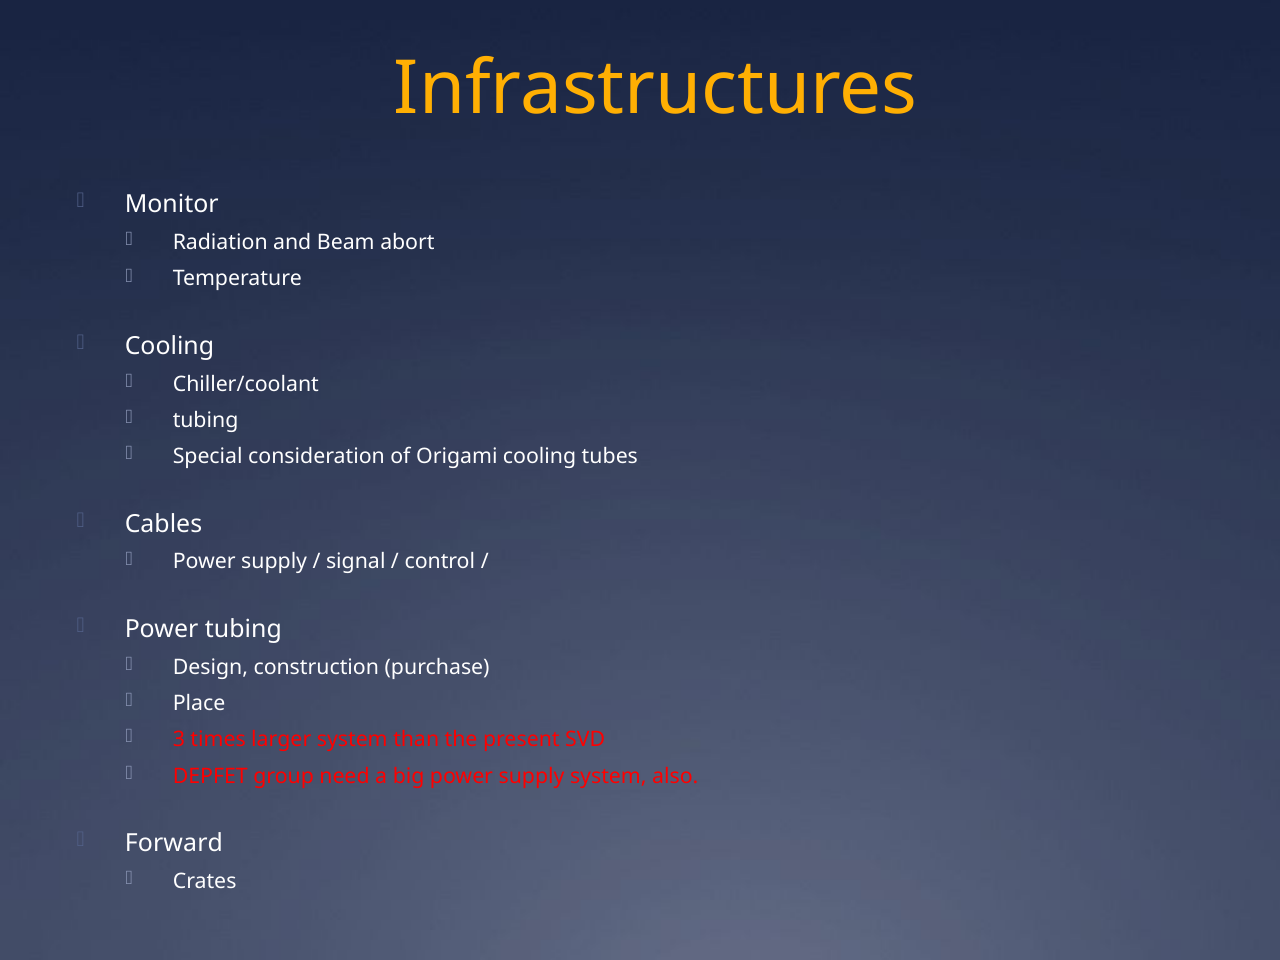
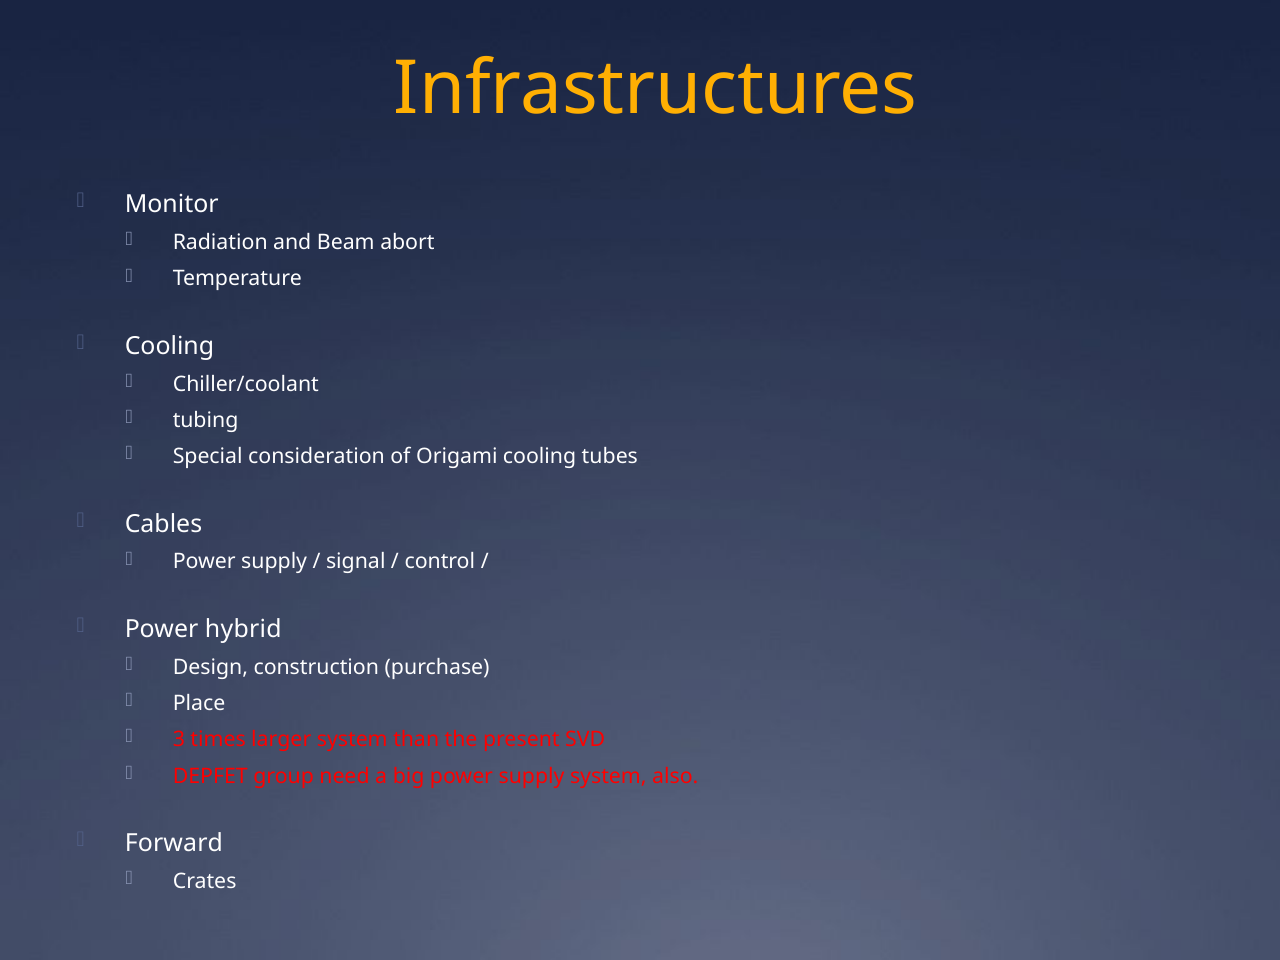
Power tubing: tubing -> hybrid
